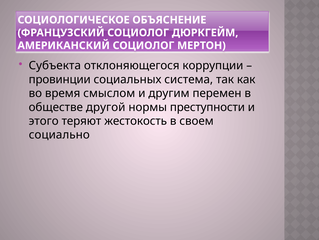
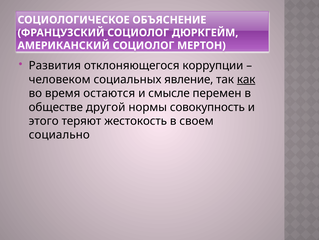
Субъекта: Субъекта -> Развития
провинции: провинции -> человеком
система: система -> явление
как underline: none -> present
смыслом: смыслом -> остаются
другим: другим -> смысле
преступности: преступности -> совокупность
